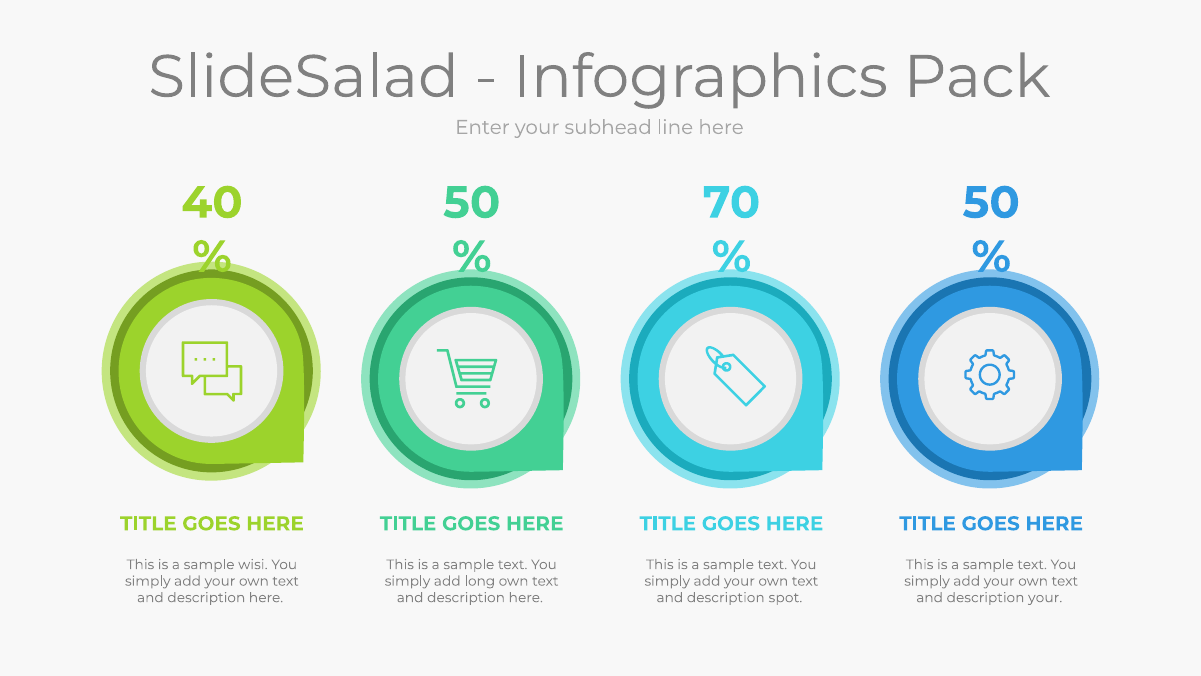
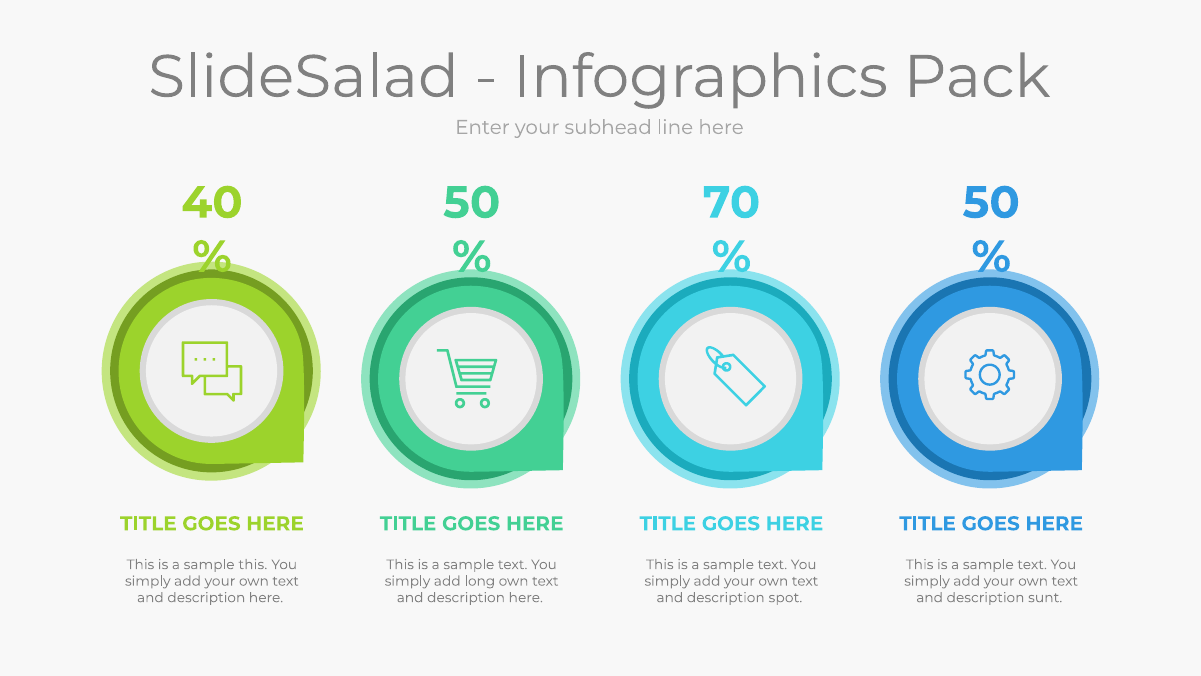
sample wisi: wisi -> this
description your: your -> sunt
